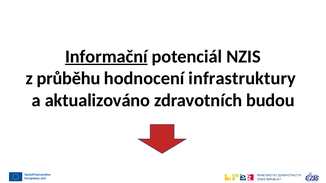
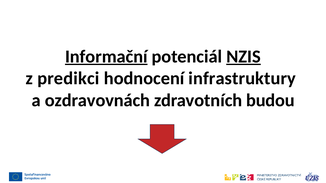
NZIS underline: none -> present
průběhu: průběhu -> predikci
aktualizováno: aktualizováno -> ozdravovnách
